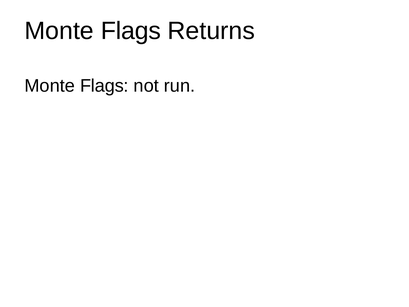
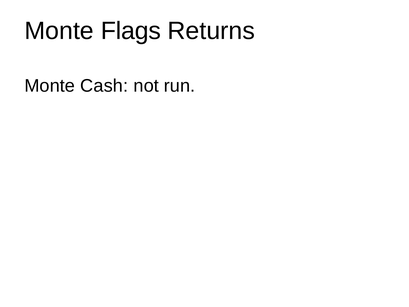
Flags at (104, 86): Flags -> Cash
